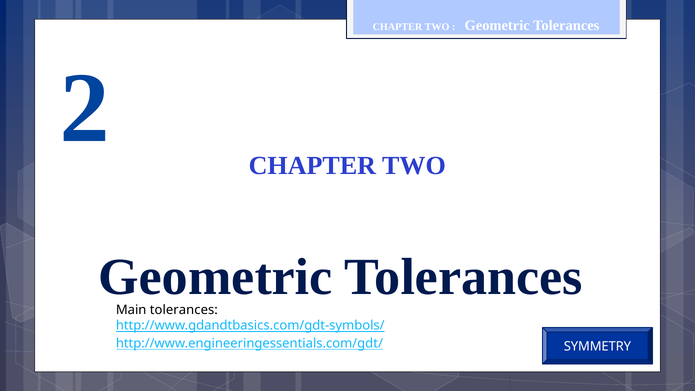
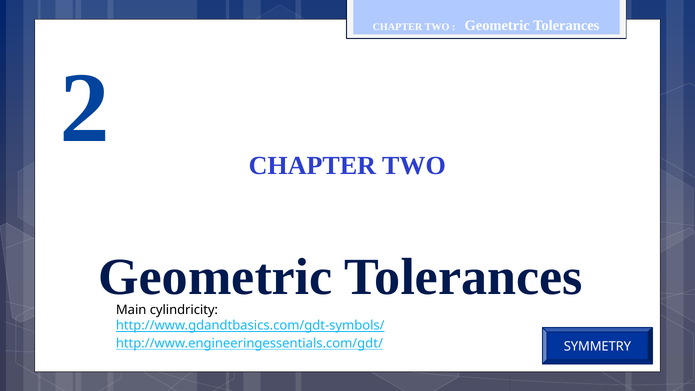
Main tolerances: tolerances -> cylindricity
